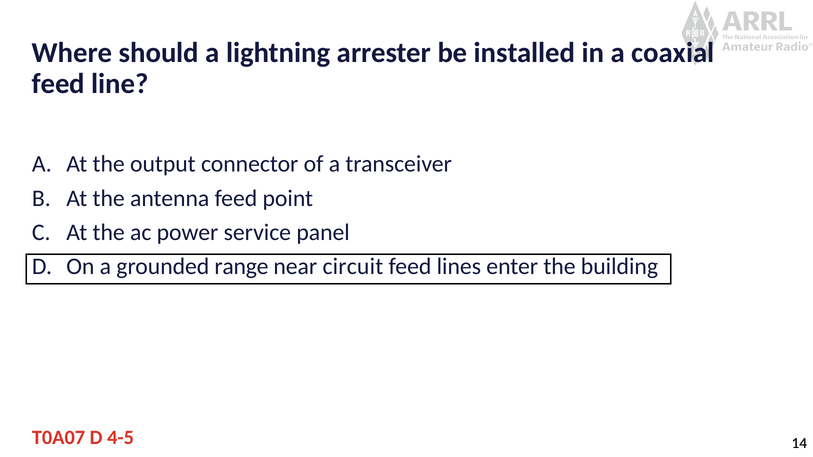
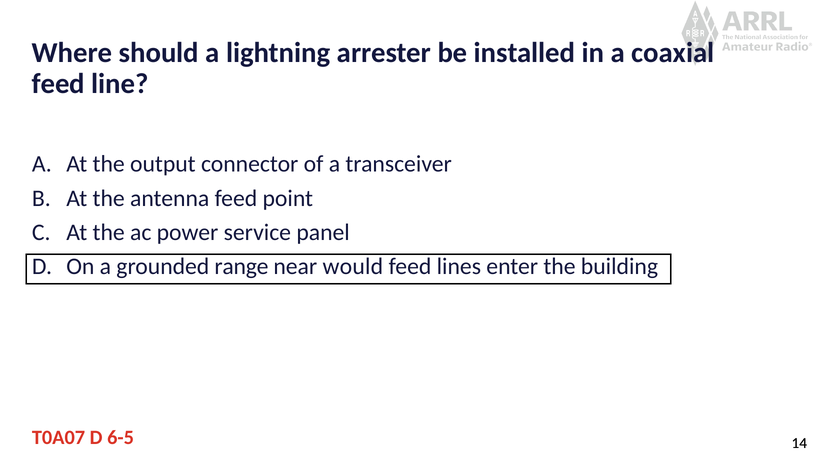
circuit: circuit -> would
4-5: 4-5 -> 6-5
